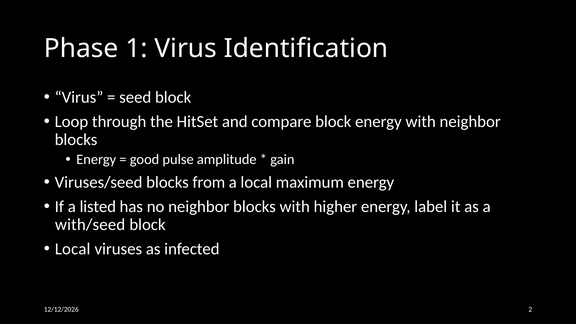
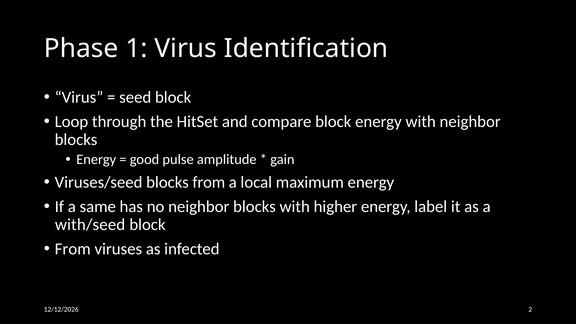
listed: listed -> same
Local at (73, 249): Local -> From
